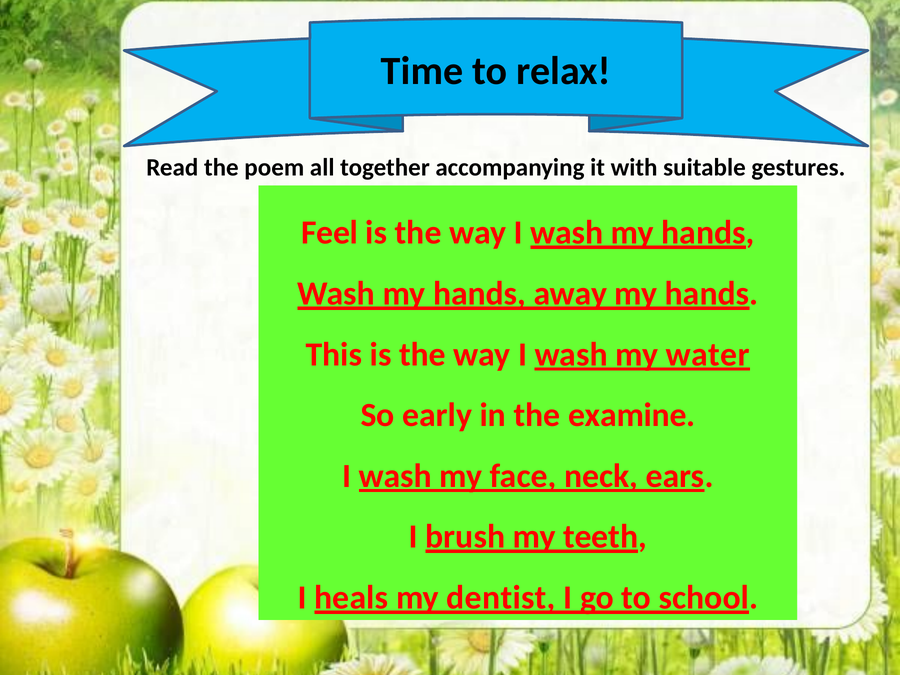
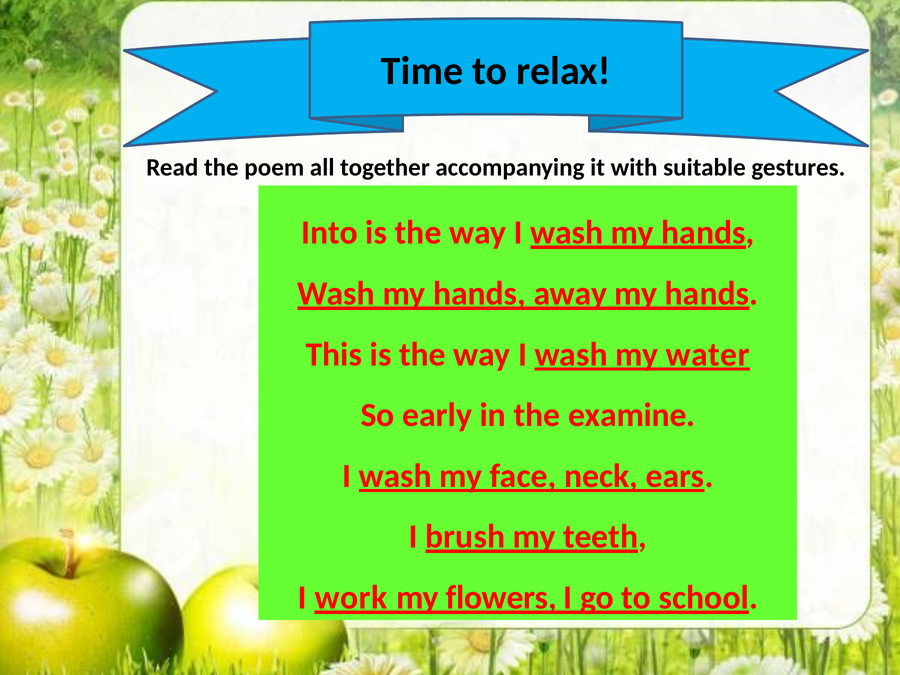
Feel: Feel -> Into
heals: heals -> work
dentist: dentist -> flowers
